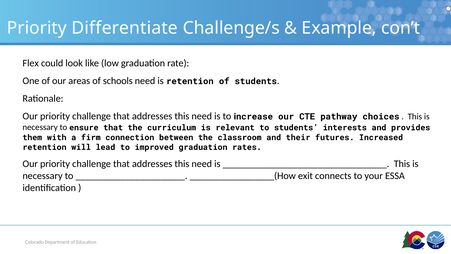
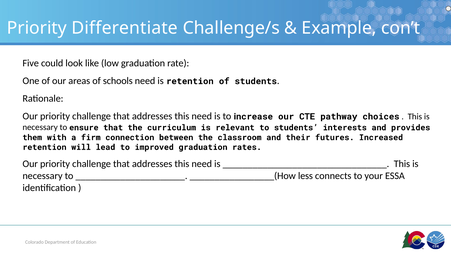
Flex: Flex -> Five
exit: exit -> less
